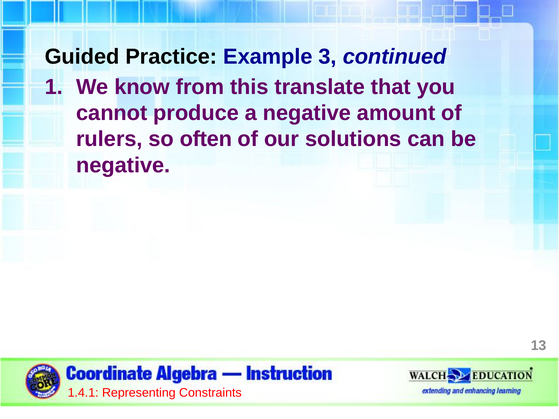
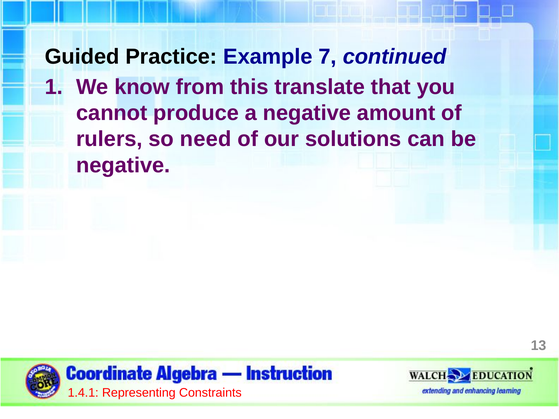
3: 3 -> 7
often: often -> need
